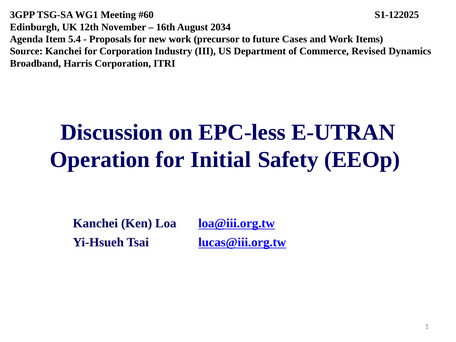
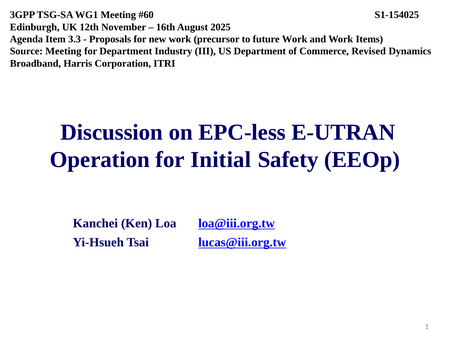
S1-122025: S1-122025 -> S1-154025
2034: 2034 -> 2025
5.4: 5.4 -> 3.3
future Cases: Cases -> Work
Source Kanchei: Kanchei -> Meeting
for Corporation: Corporation -> Department
